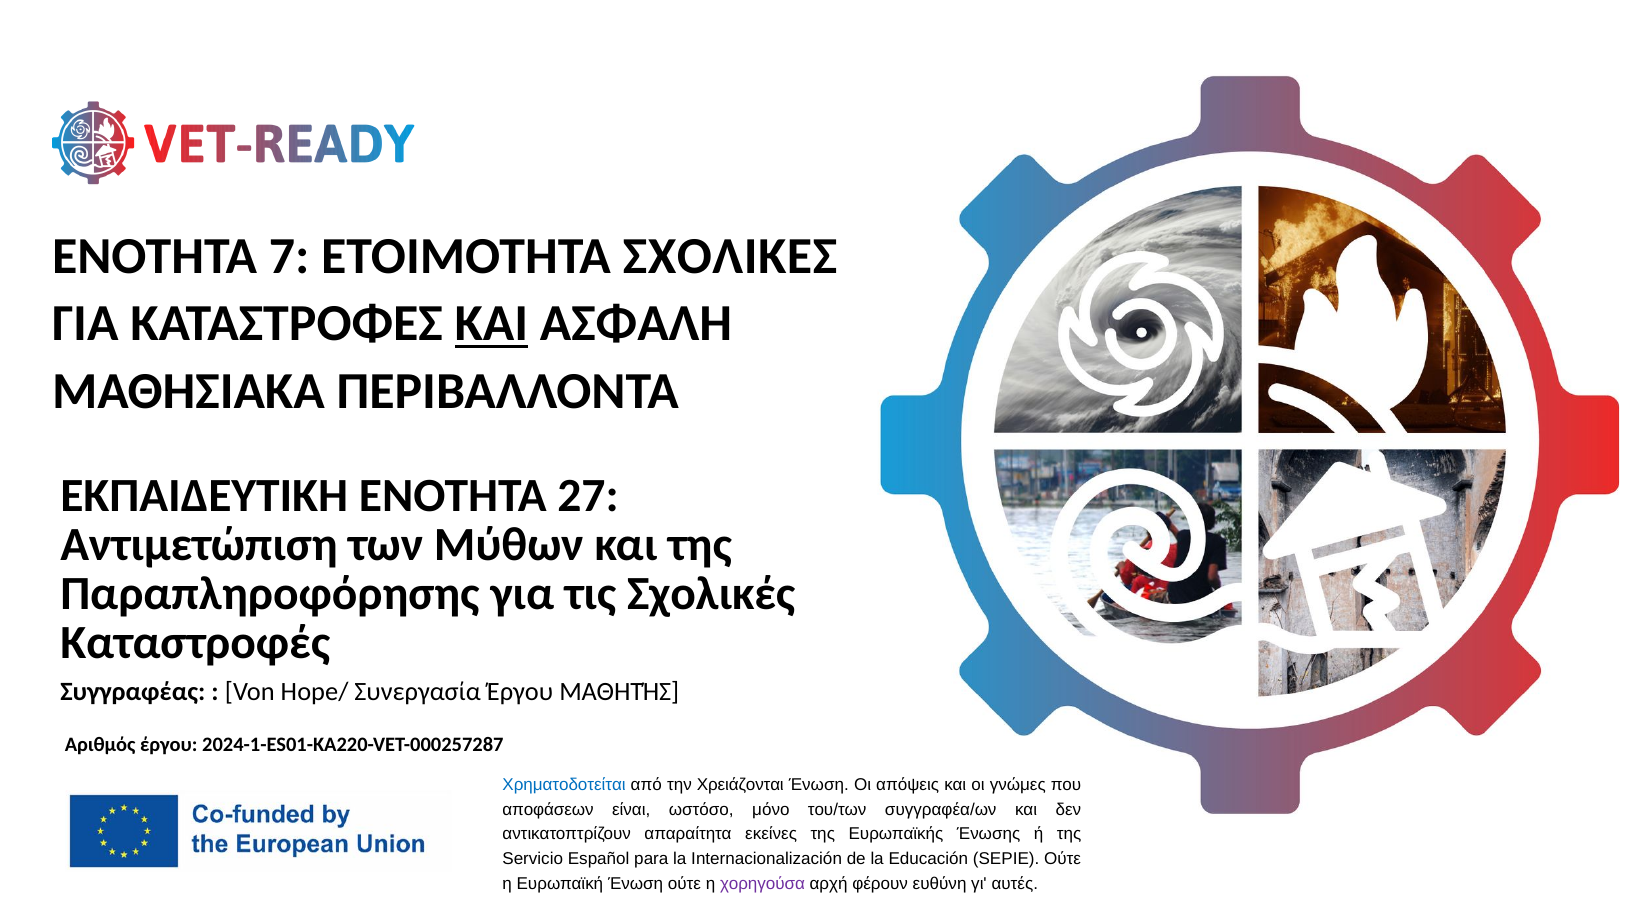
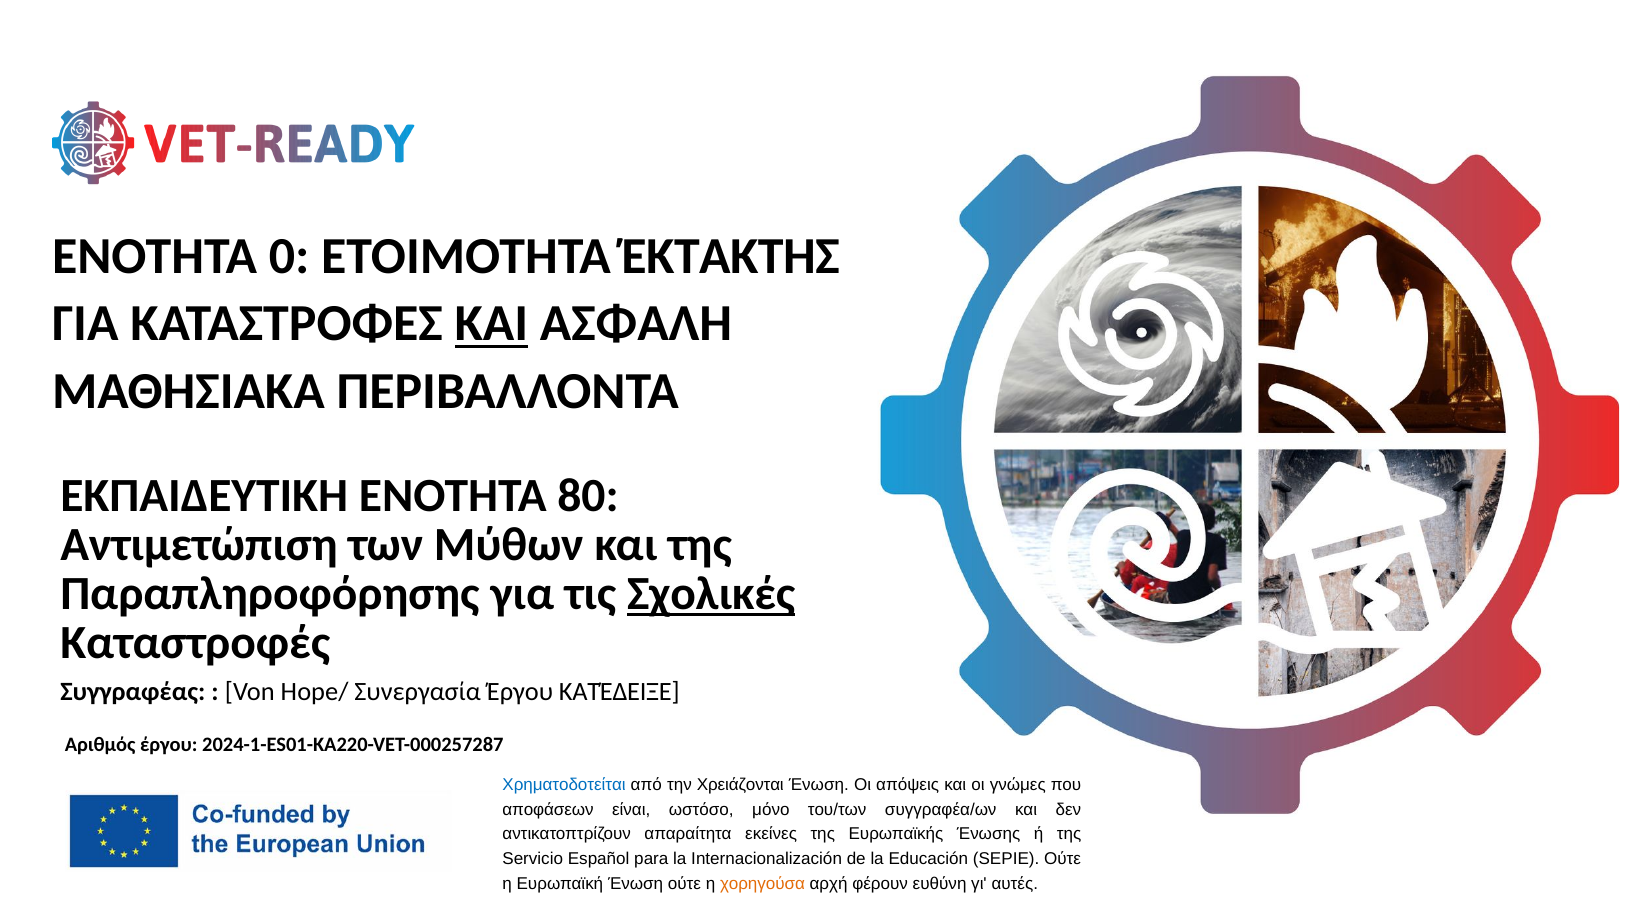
7: 7 -> 0
ΣΧΟΛΙΚΕΣ: ΣΧΟΛΙΚΕΣ -> ΈΚΤΑΚΤΗΣ
27: 27 -> 80
Σχολικές underline: none -> present
ΜΑΘΗΤΉΣ: ΜΑΘΗΤΉΣ -> ΚΑΤΈΔΕΙΞΕ
χορηγούσα colour: purple -> orange
